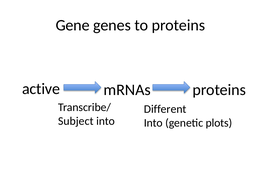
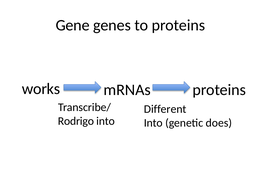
active: active -> works
Subject: Subject -> Rodrigo
plots: plots -> does
